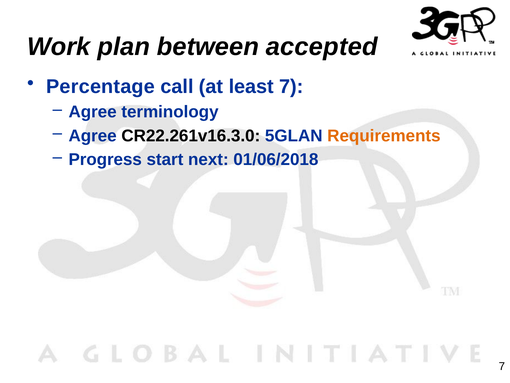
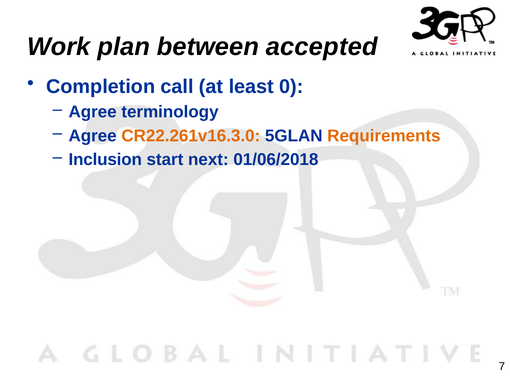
Percentage: Percentage -> Completion
least 7: 7 -> 0
CR22.261v16.3.0 colour: black -> orange
Progress: Progress -> Inclusion
